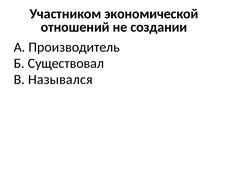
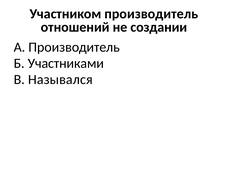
Участником экономической: экономической -> производитель
Существовал: Существовал -> Участниками
